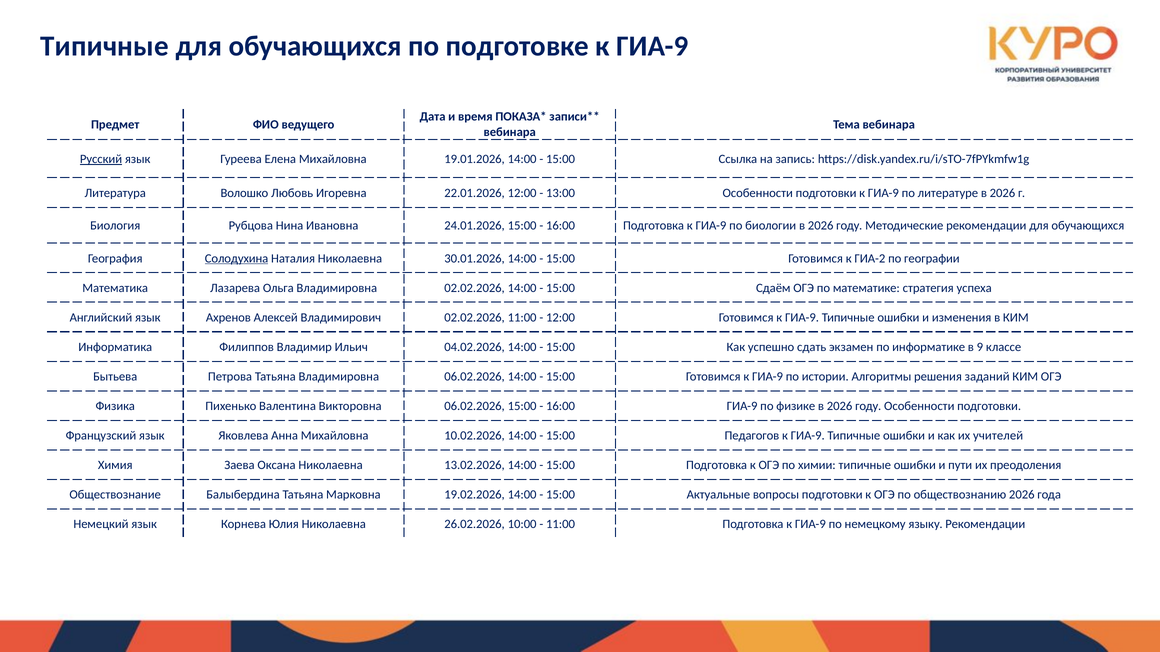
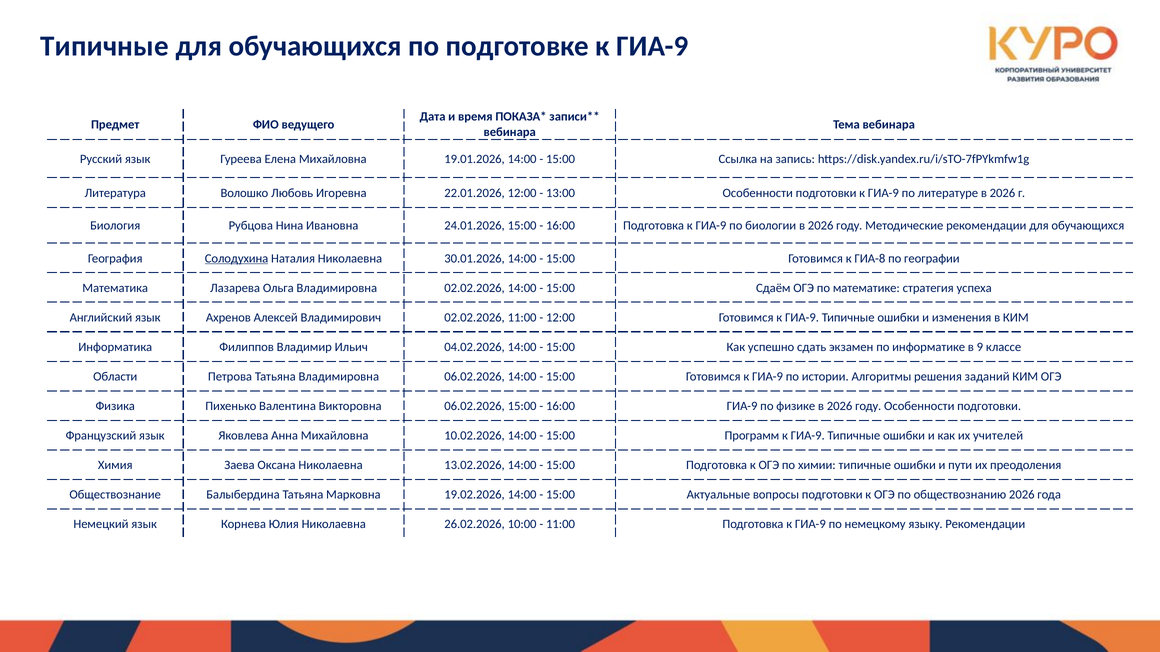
Русский underline: present -> none
ГИА-2: ГИА-2 -> ГИА-8
Бытьева: Бытьева -> Области
Педагогов: Педагогов -> Программ
